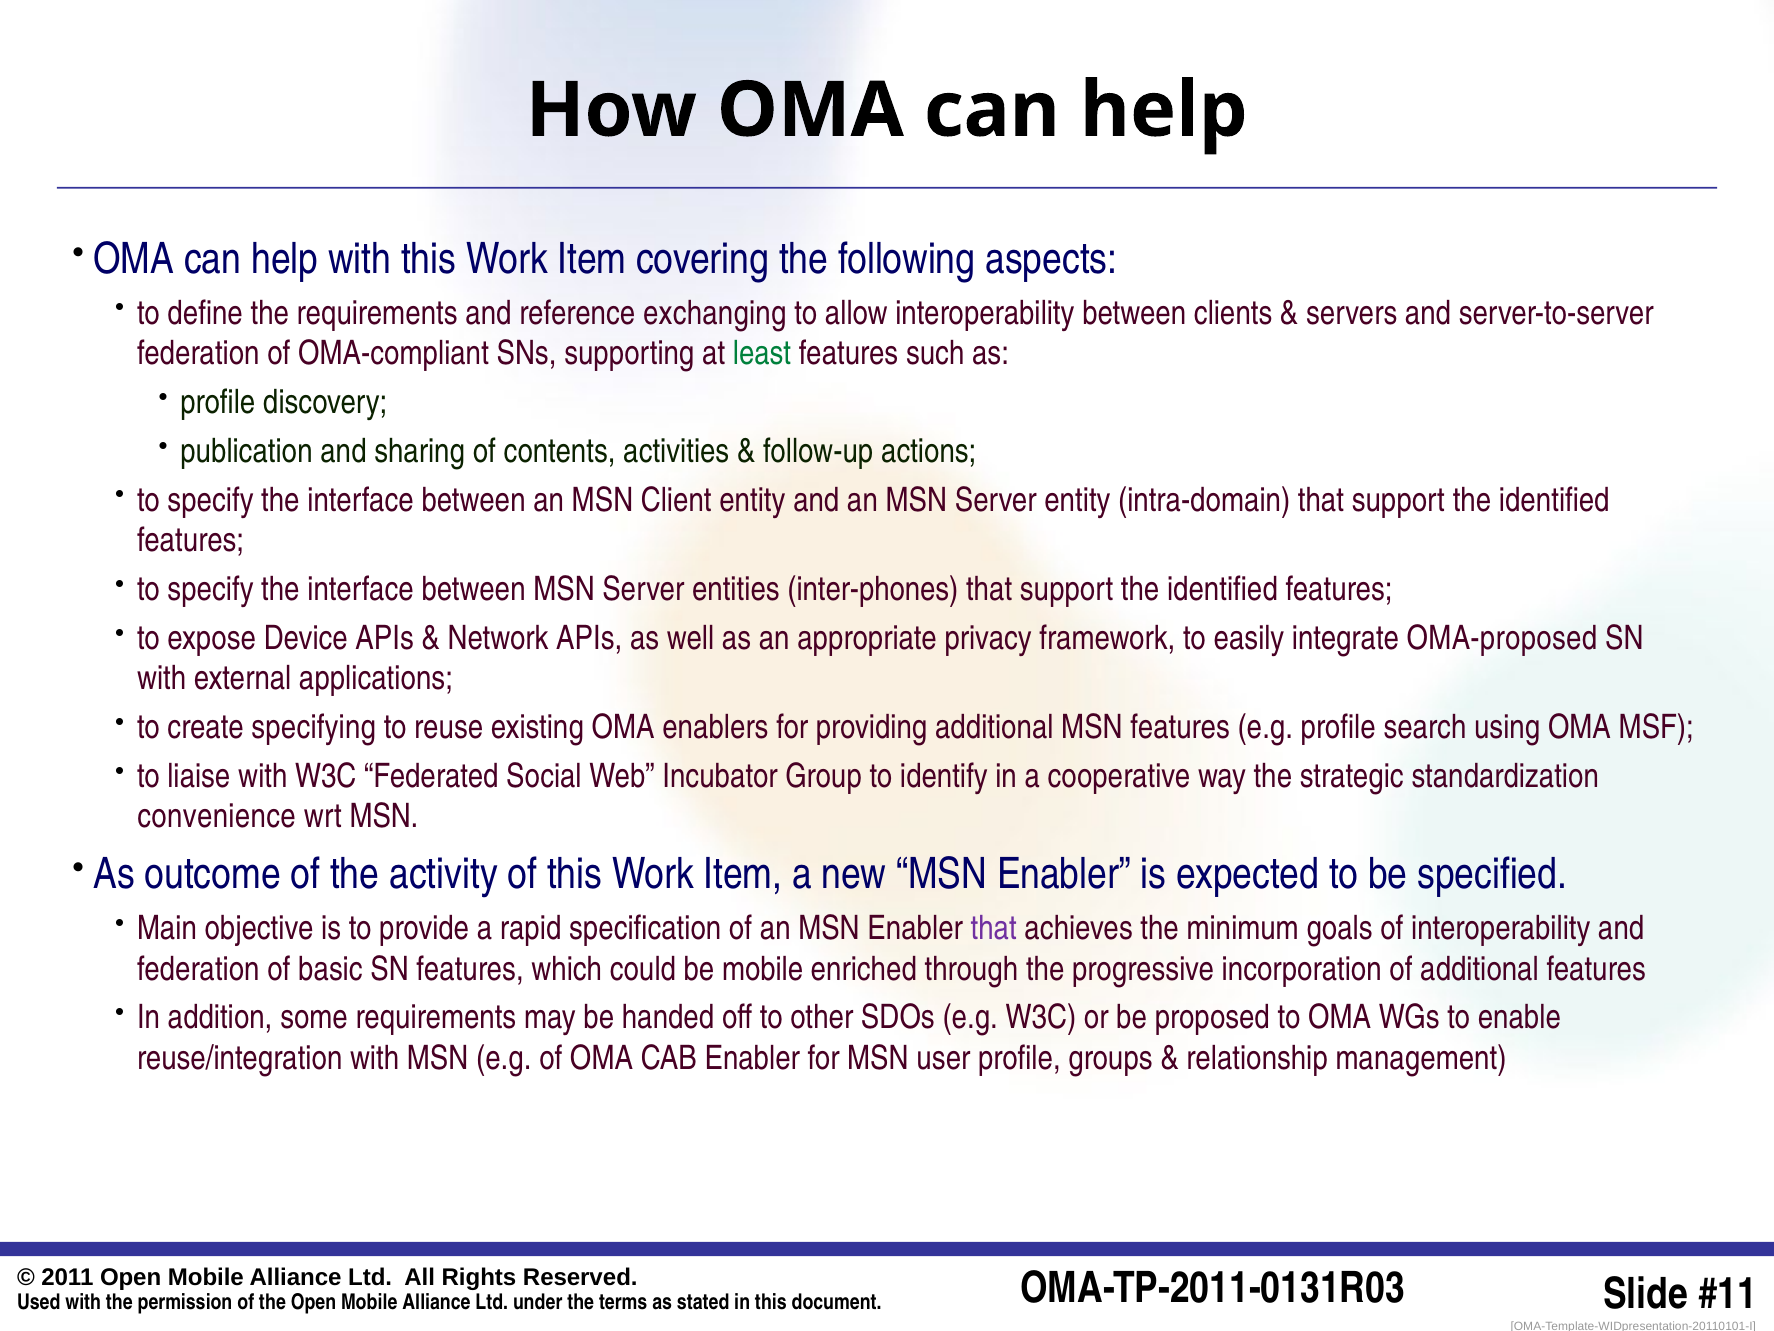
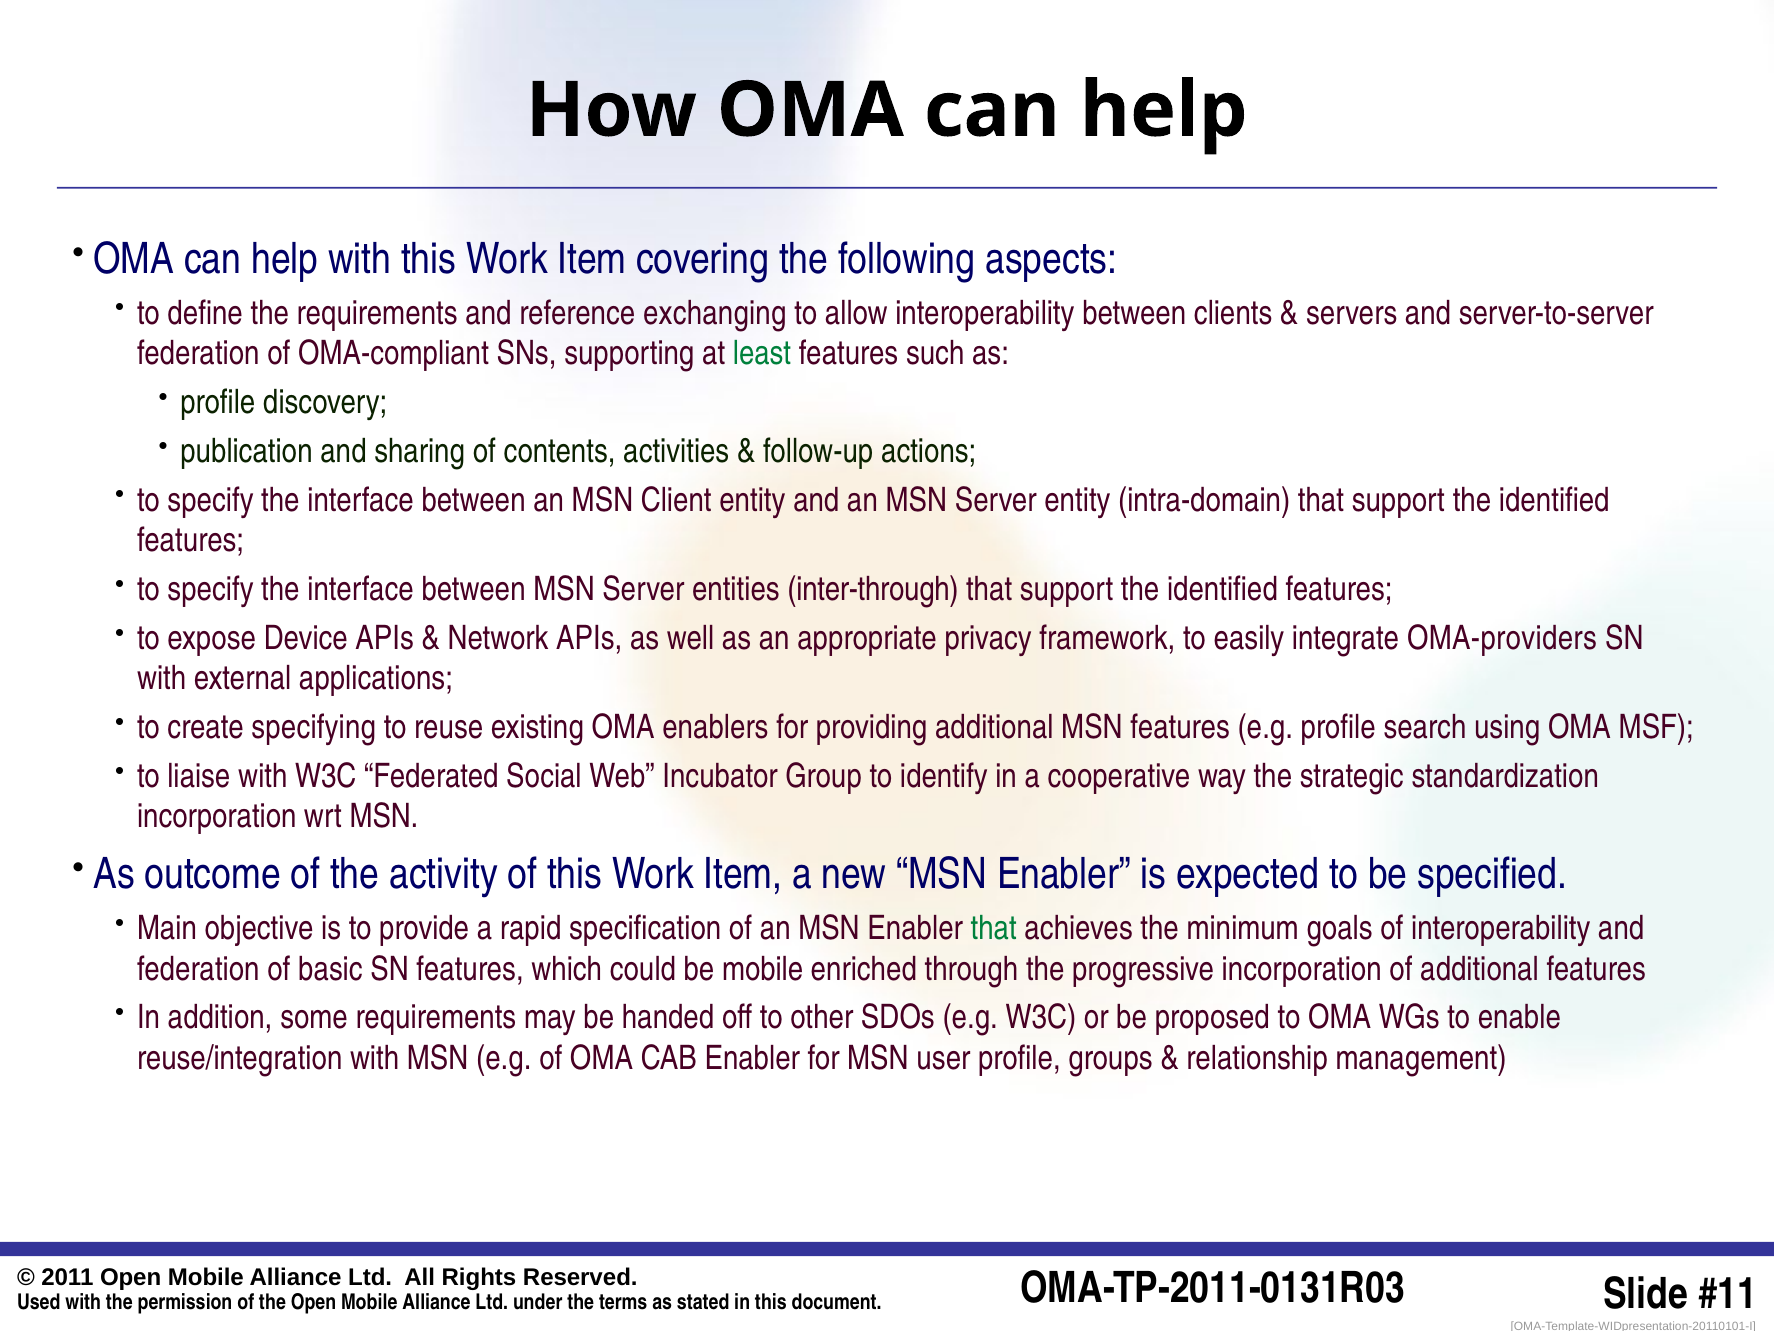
inter-phones: inter-phones -> inter-through
OMA-proposed: OMA-proposed -> OMA-providers
convenience at (217, 817): convenience -> incorporation
that at (994, 928) colour: purple -> green
